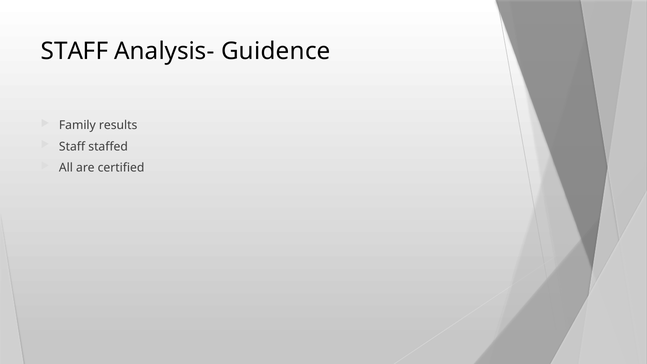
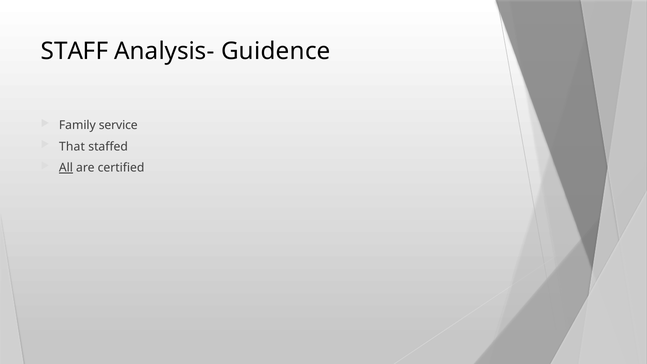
results: results -> service
Staff at (72, 147): Staff -> That
All underline: none -> present
